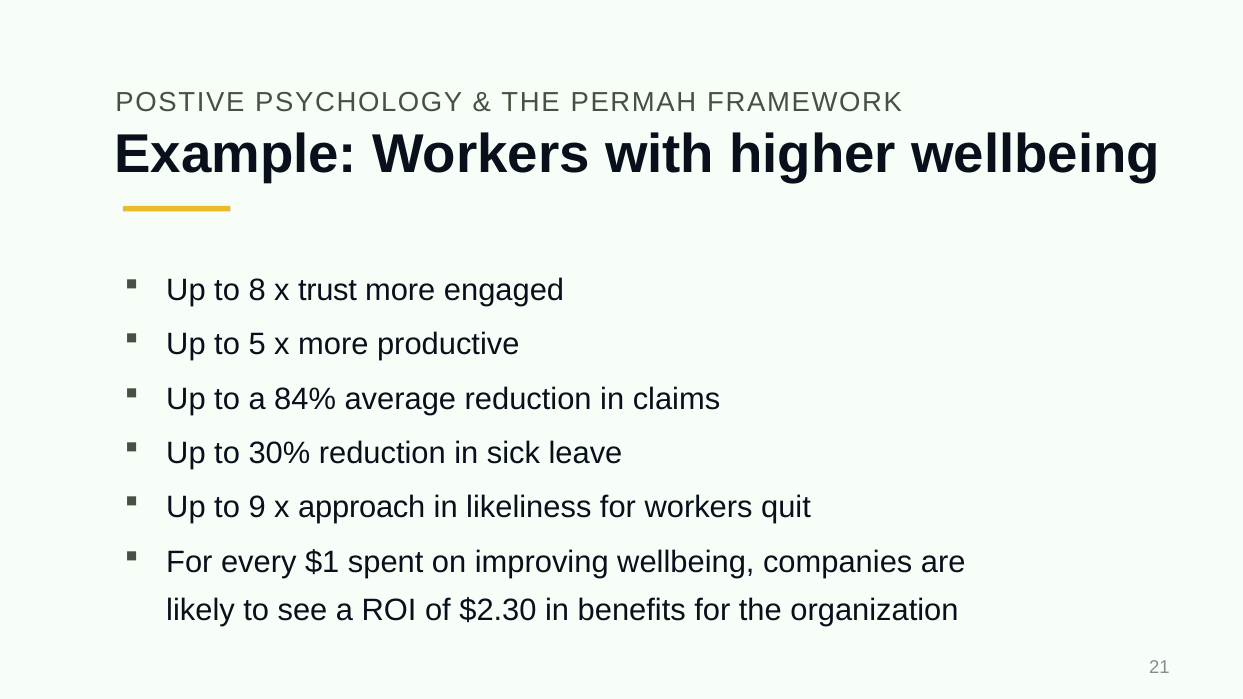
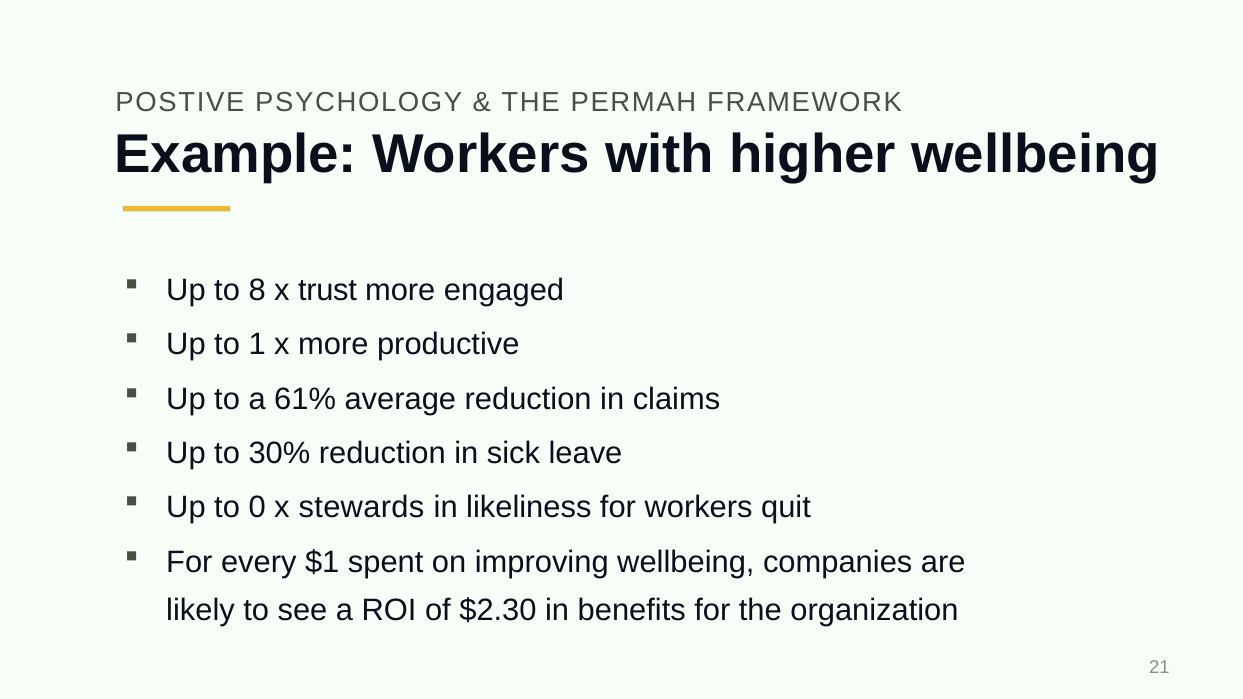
5: 5 -> 1
84%: 84% -> 61%
9: 9 -> 0
approach: approach -> stewards
